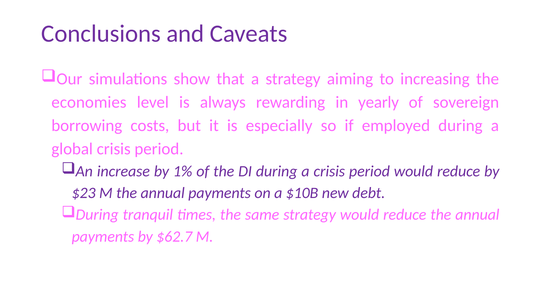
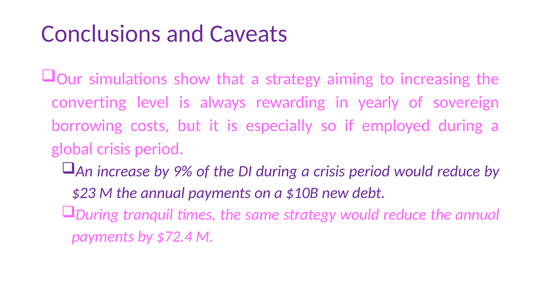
economies: economies -> converting
1%: 1% -> 9%
$62.7: $62.7 -> $72.4
